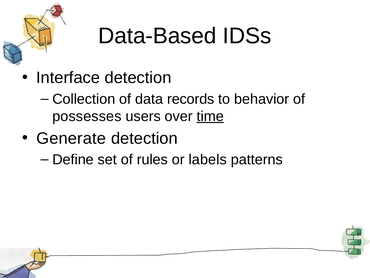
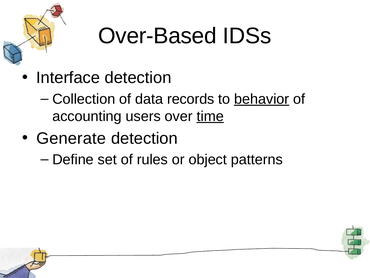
Data-Based: Data-Based -> Over-Based
behavior underline: none -> present
possesses: possesses -> accounting
labels: labels -> object
